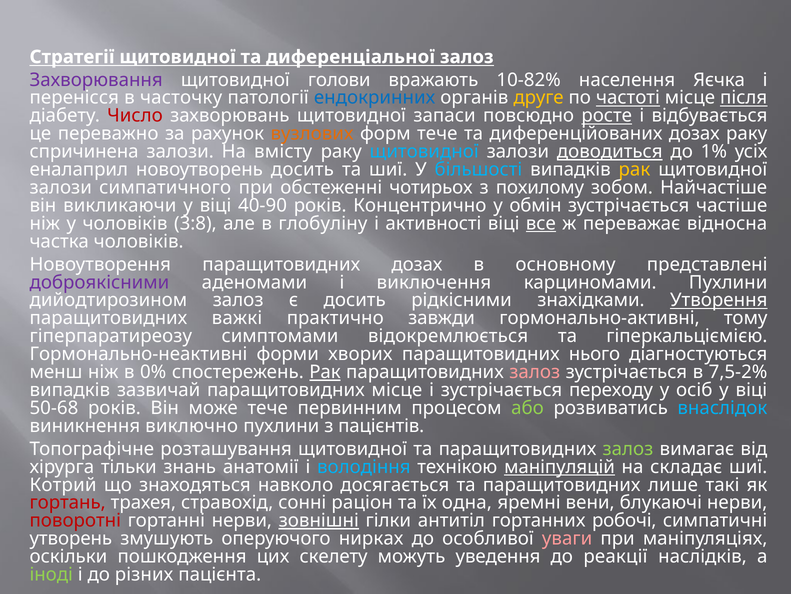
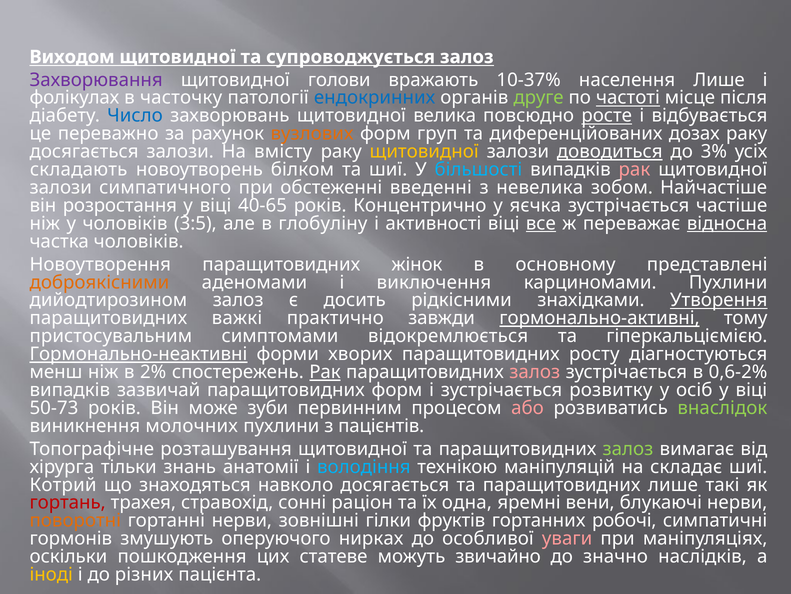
Стратегії: Стратегії -> Виходом
диференціальної: диференціальної -> супроводжується
10-82%: 10-82% -> 10-37%
населення Яєчка: Яєчка -> Лише
перенісся: перенісся -> фолікулах
друге colour: yellow -> light green
після underline: present -> none
Число colour: red -> blue
запаси: запаси -> велика
форм тече: тече -> груп
спричинена at (84, 152): спричинена -> досягається
щитовидної at (424, 152) colour: light blue -> yellow
1%: 1% -> 3%
еналаприл: еналаприл -> складають
новоутворень досить: досить -> білком
рак at (634, 169) colour: yellow -> pink
чотирьох: чотирьох -> введенні
похилому: похилому -> невелика
викликаючи: викликаючи -> розростання
40-90: 40-90 -> 40-65
обмін: обмін -> яєчка
3:8: 3:8 -> 3:5
відносна underline: none -> present
паращитовидних дозах: дозах -> жінок
доброякісними colour: purple -> orange
гормонально-активні underline: none -> present
гіперпаратиреозу: гіперпаратиреозу -> пристосувальним
Гормонально-неактивні underline: none -> present
нього: нього -> росту
0%: 0% -> 2%
7,5-2%: 7,5-2% -> 0,6-2%
паращитовидних місце: місце -> форм
переходу: переходу -> розвитку
50-68: 50-68 -> 50-73
може тече: тече -> зуби
або colour: light green -> pink
внаслідок colour: light blue -> light green
виключно: виключно -> молочних
маніпуляцій underline: present -> none
поворотні colour: red -> orange
зовнішні underline: present -> none
антитіл: антитіл -> фруктів
утворень: утворень -> гормонів
скелету: скелету -> статеве
уведення: уведення -> звичайно
реакції: реакції -> значно
іноді colour: light green -> yellow
